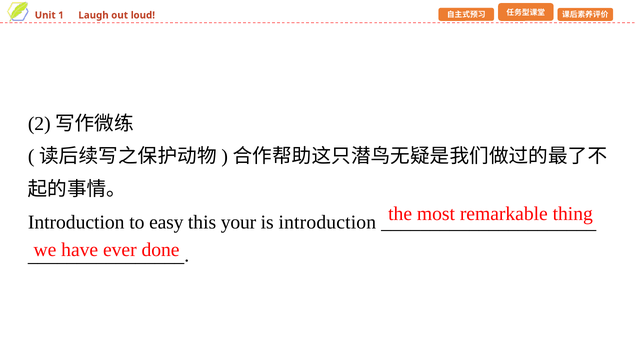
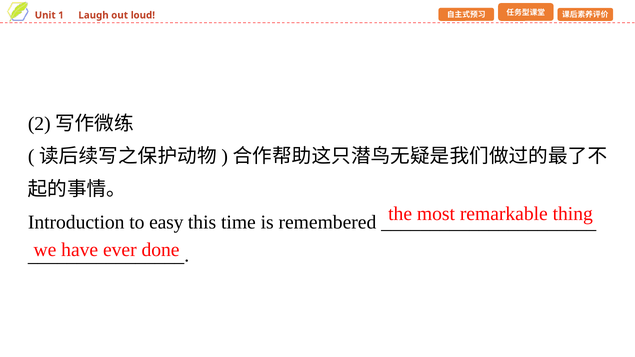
your: your -> time
is introduction: introduction -> remembered
